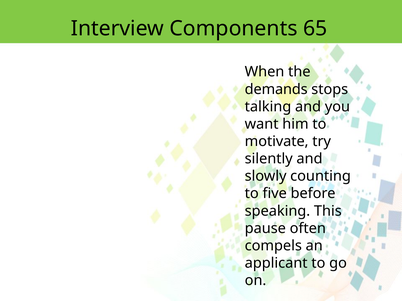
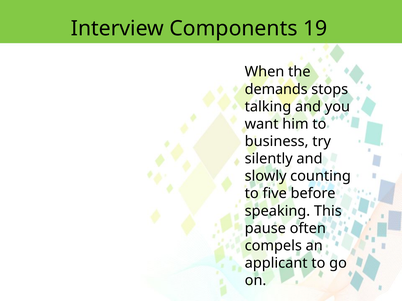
65: 65 -> 19
motivate: motivate -> business
